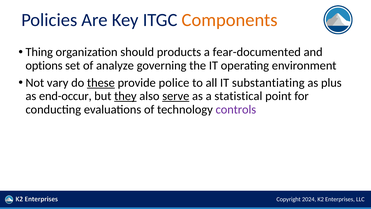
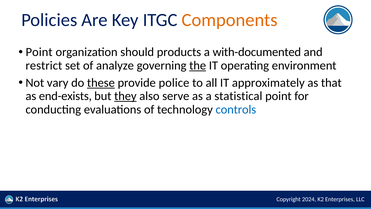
Thing at (39, 52): Thing -> Point
fear-documented: fear-documented -> with-documented
options: options -> restrict
the underline: none -> present
substantiating: substantiating -> approximately
plus: plus -> that
end-occur: end-occur -> end-exists
serve underline: present -> none
controls colour: purple -> blue
